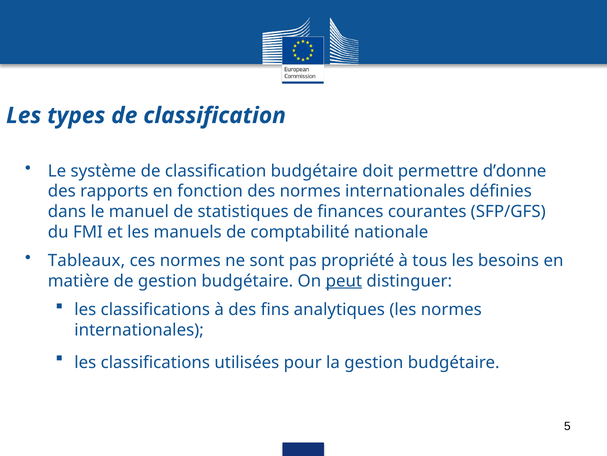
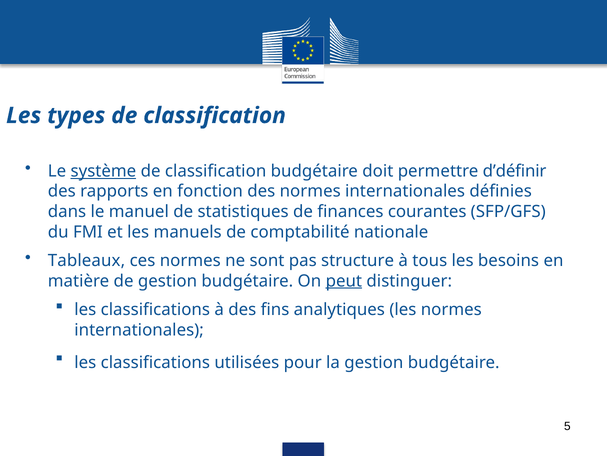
système underline: none -> present
d’donne: d’donne -> d’définir
propriété: propriété -> structure
